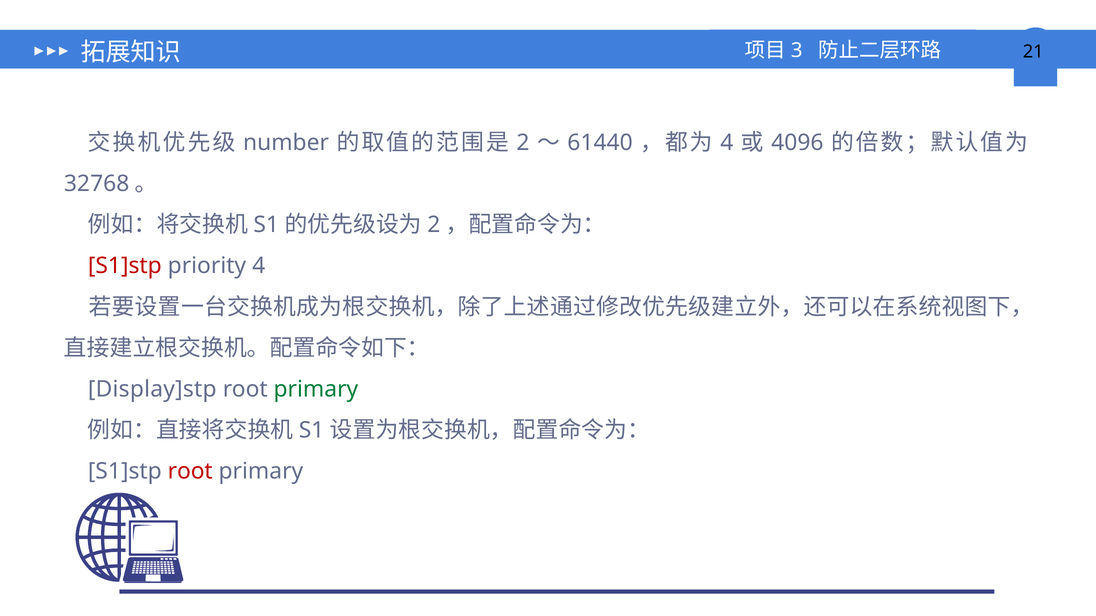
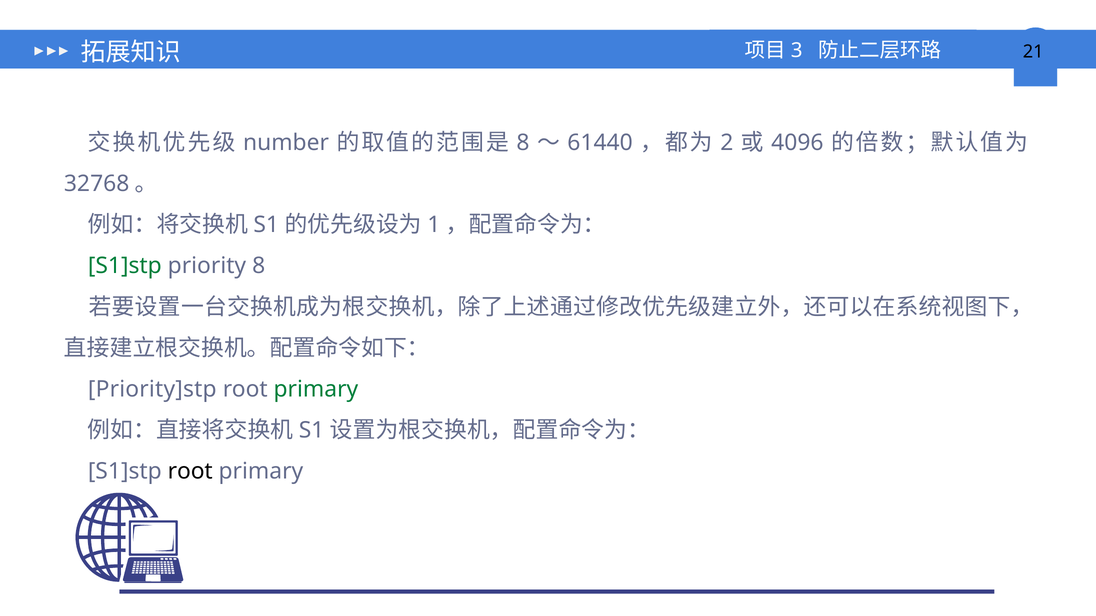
2 at (523, 143): 2 -> 8
4 at (727, 143): 4 -> 2
2 at (434, 225): 2 -> 1
S1]stp at (125, 266) colour: red -> green
priority 4: 4 -> 8
Display]stp: Display]stp -> Priority]stp
root at (190, 471) colour: red -> black
